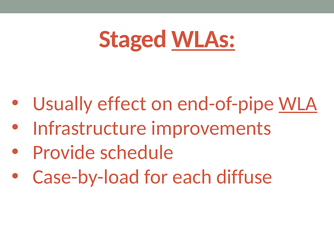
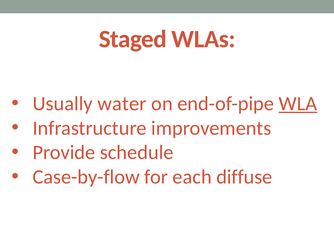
WLAs underline: present -> none
effect: effect -> water
Case-by-load: Case-by-load -> Case-by-flow
